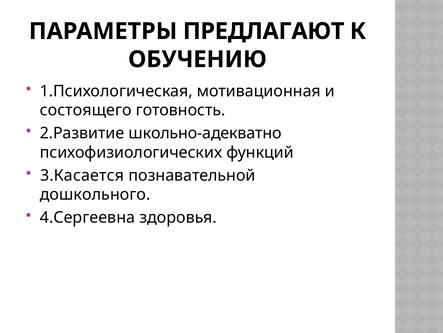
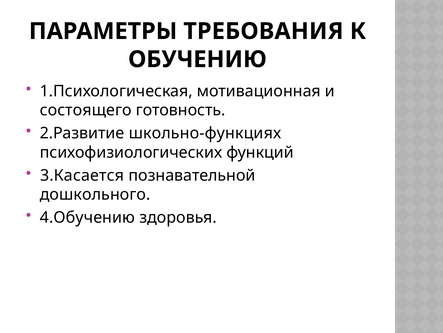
ПРЕДЛАГАЮТ: ПРЕДЛАГАЮТ -> ТРЕБОВАНИЯ
школьно-адекватно: школьно-адекватно -> школьно-функциях
4.Сергеевна: 4.Сергеевна -> 4.Обучению
